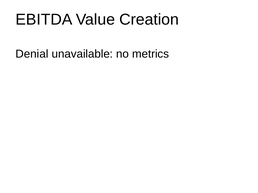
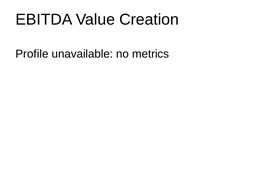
Denial: Denial -> Profile
